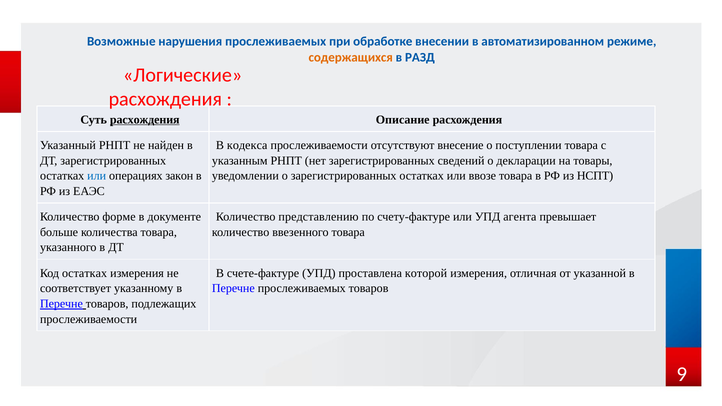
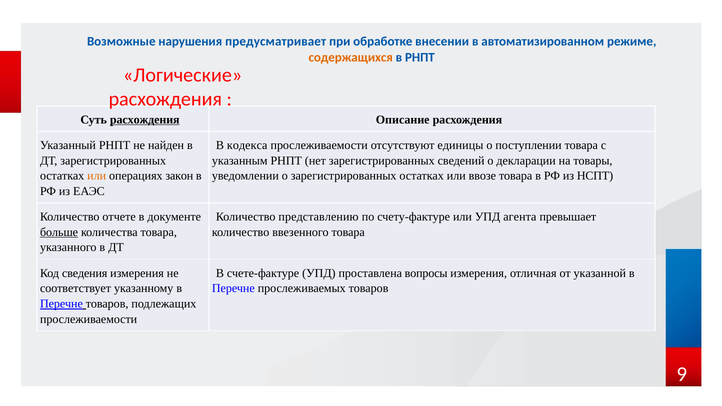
нарушения прослеживаемых: прослеживаемых -> предусматривает
в РАЗД: РАЗД -> РНПТ
внесение: внесение -> единицы
или at (97, 176) colour: blue -> orange
форме: форме -> отчете
больше underline: none -> present
Код остатках: остатках -> сведения
которой: которой -> вопросы
